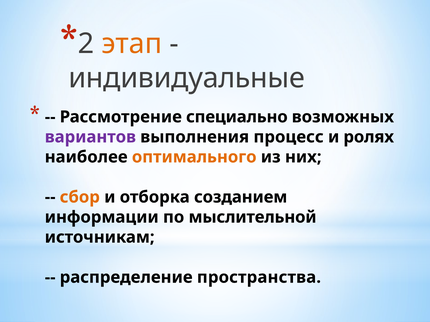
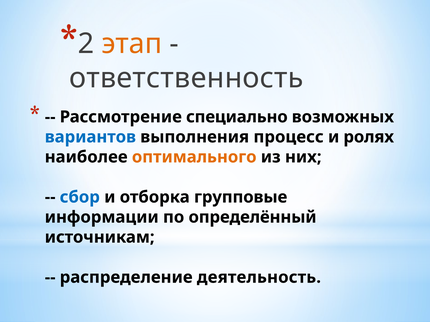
индивидуальные: индивидуальные -> ответственность
вариантов colour: purple -> blue
сбор colour: orange -> blue
созданием: созданием -> групповые
мыслительной: мыслительной -> определённый
пространства: пространства -> деятельность
